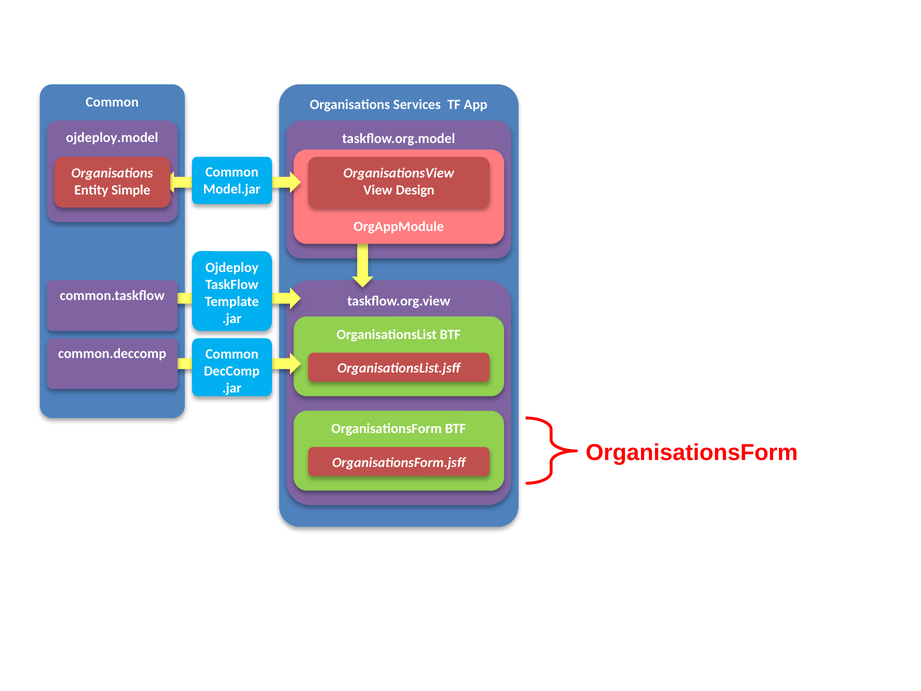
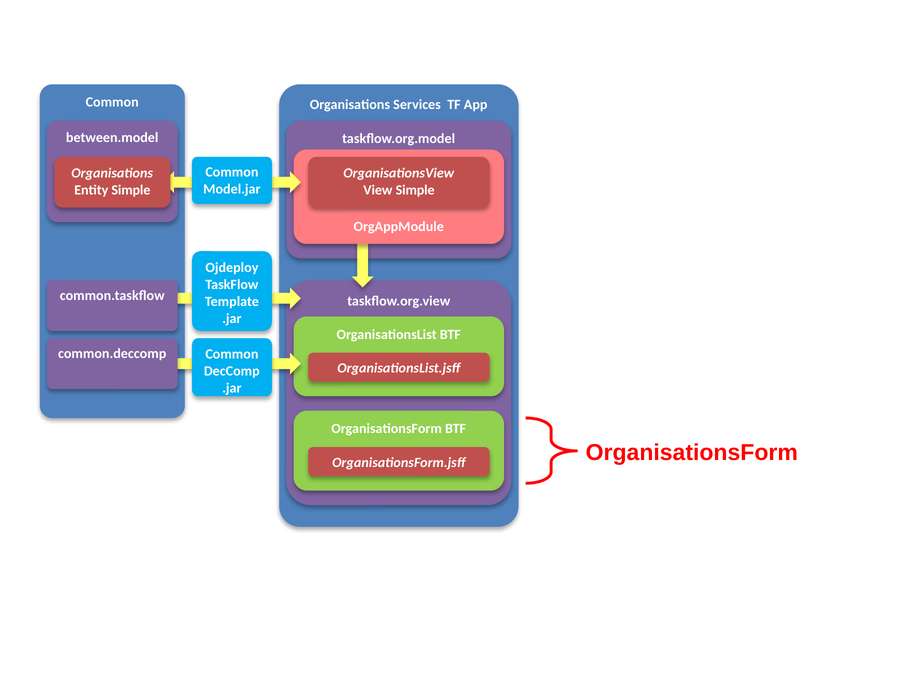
ojdeploy.model: ojdeploy.model -> between.model
View Design: Design -> Simple
